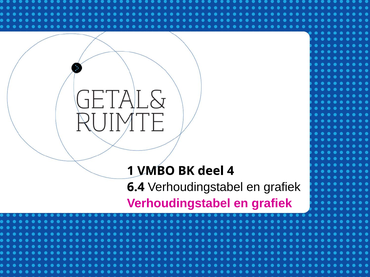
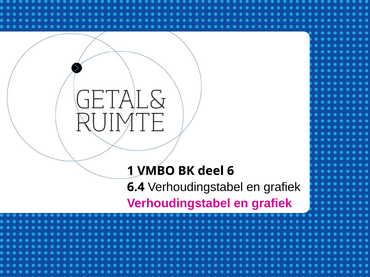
4: 4 -> 6
